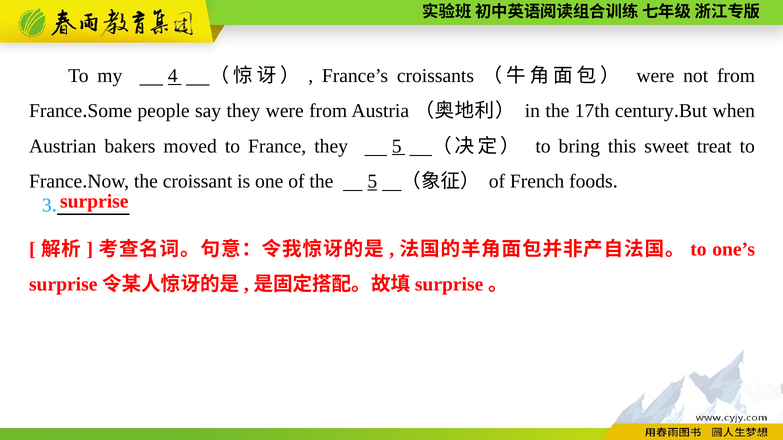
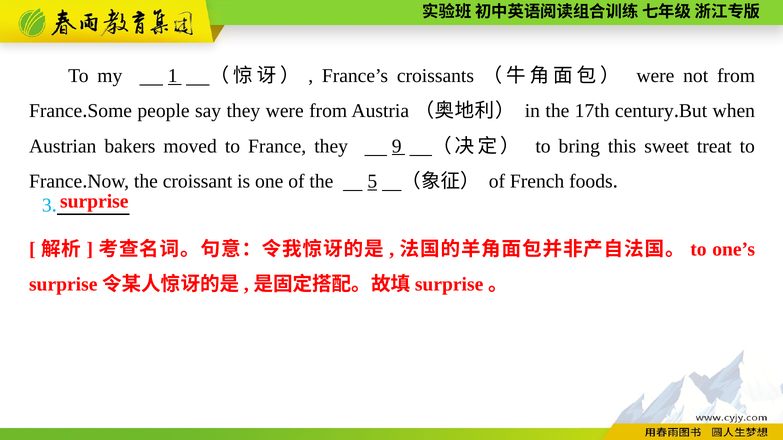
4: 4 -> 1
they 5: 5 -> 9
